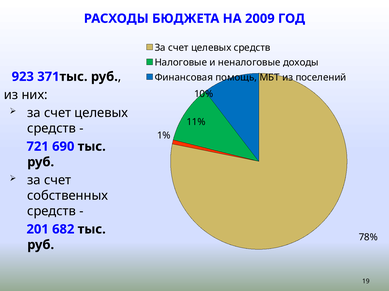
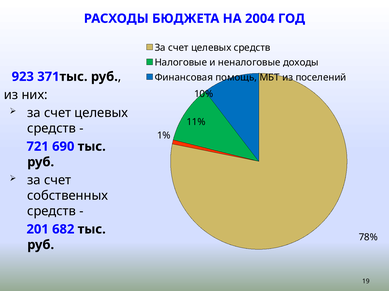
2009: 2009 -> 2004
